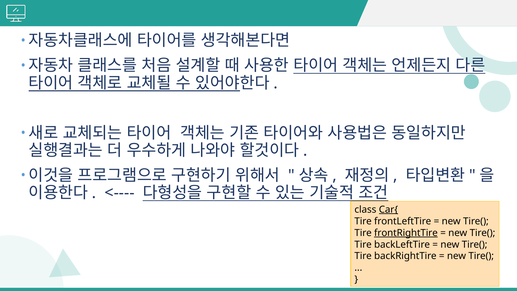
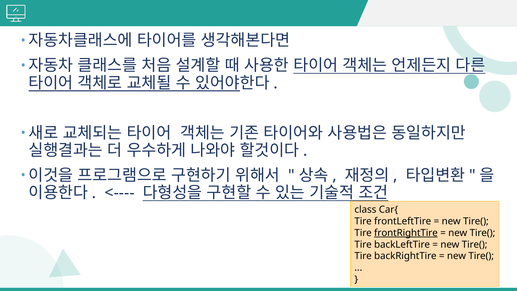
Car{ underline: present -> none
